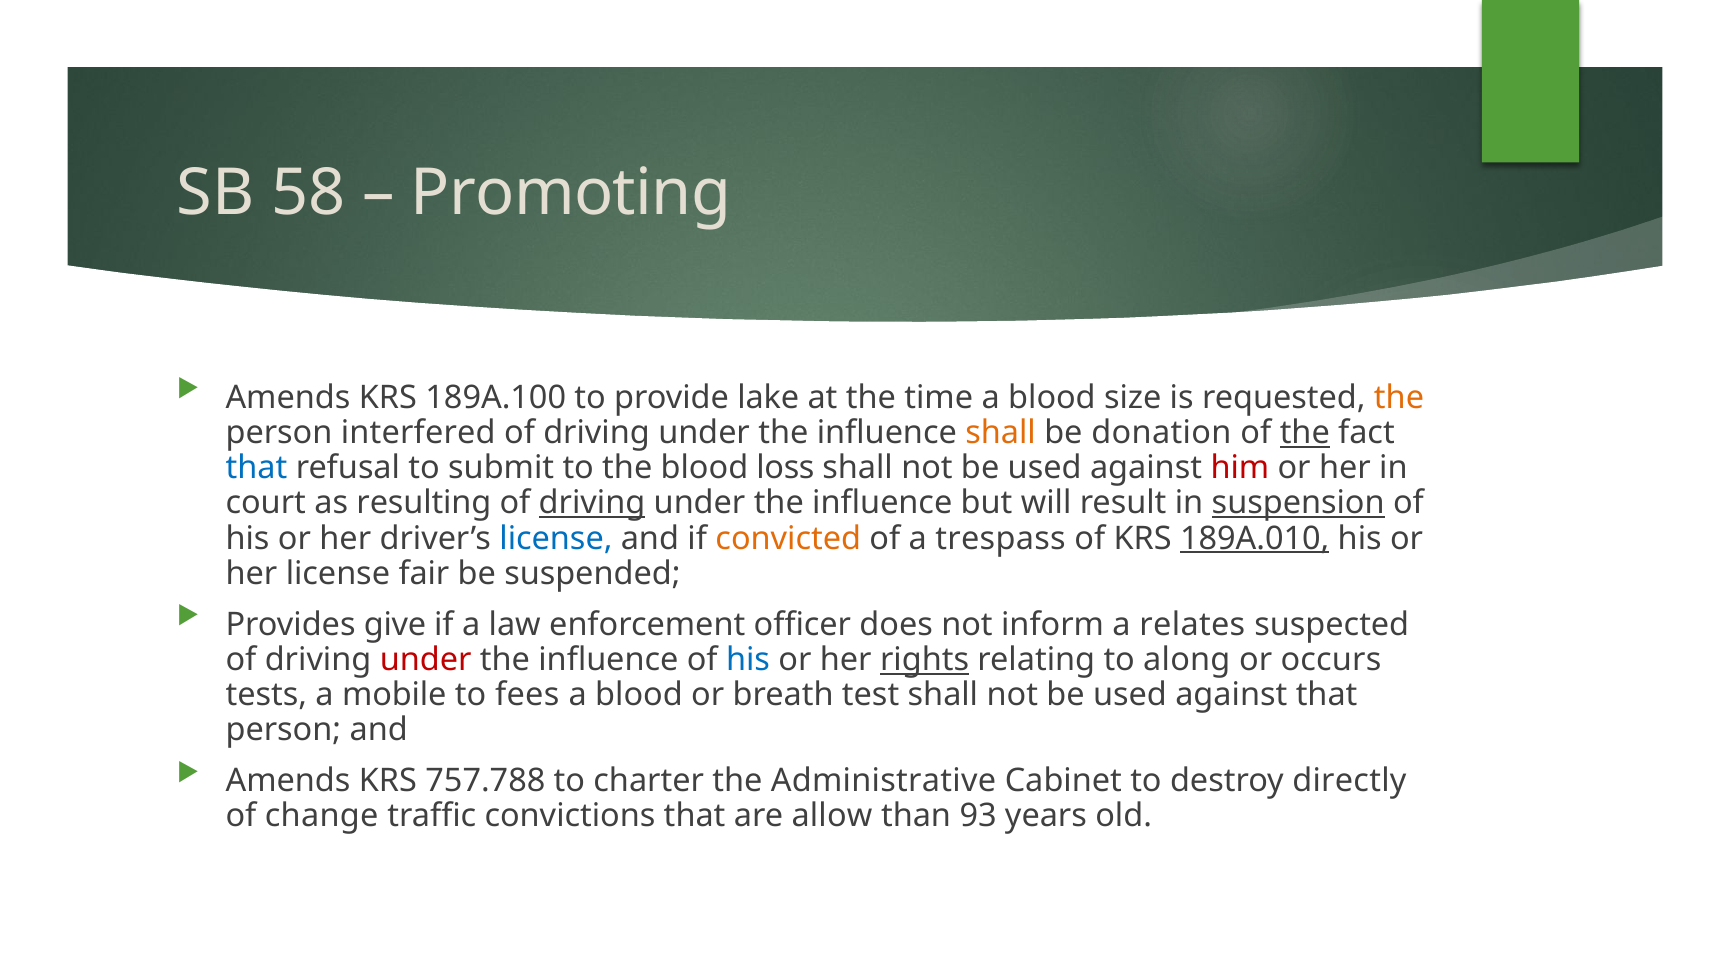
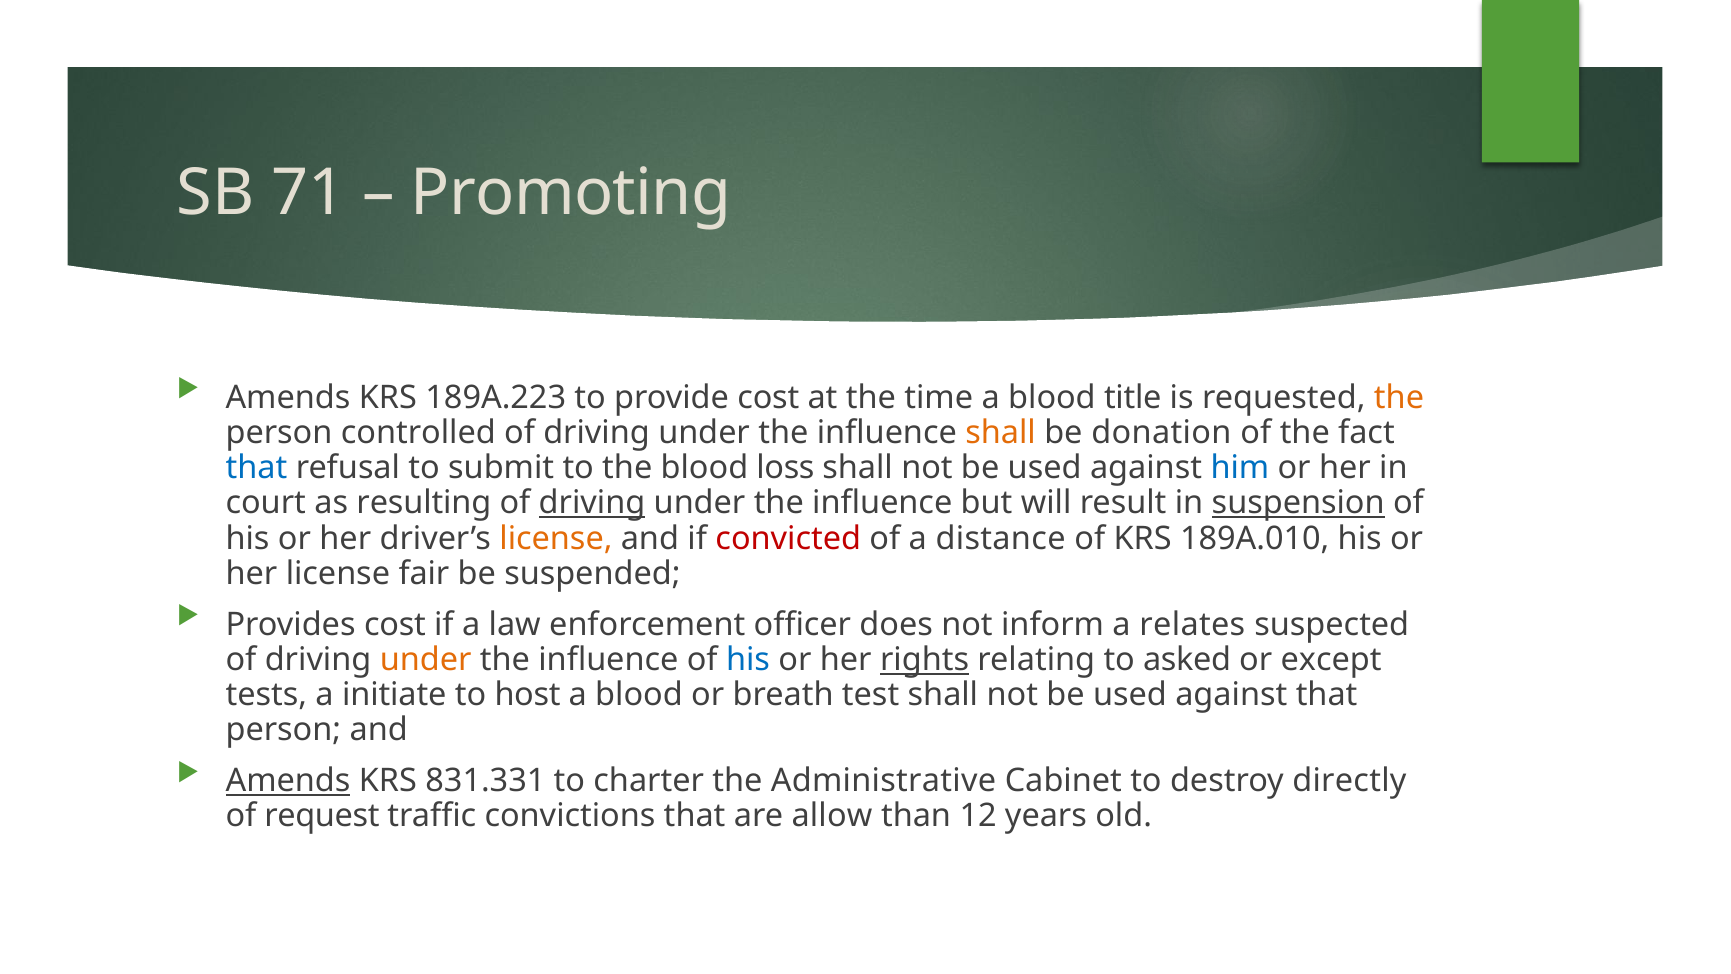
58: 58 -> 71
189A.100: 189A.100 -> 189A.223
provide lake: lake -> cost
size: size -> title
interfered: interfered -> controlled
the at (1305, 433) underline: present -> none
him colour: red -> blue
license at (556, 538) colour: blue -> orange
convicted colour: orange -> red
trespass: trespass -> distance
189A.010 underline: present -> none
Provides give: give -> cost
under at (426, 660) colour: red -> orange
along: along -> asked
occurs: occurs -> except
mobile: mobile -> initiate
fees: fees -> host
Amends at (288, 781) underline: none -> present
757.788: 757.788 -> 831.331
change: change -> request
93: 93 -> 12
